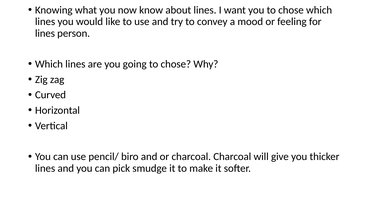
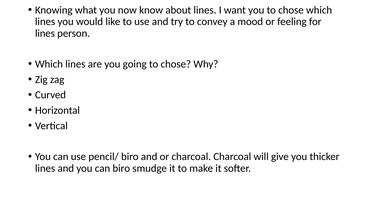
can pick: pick -> biro
